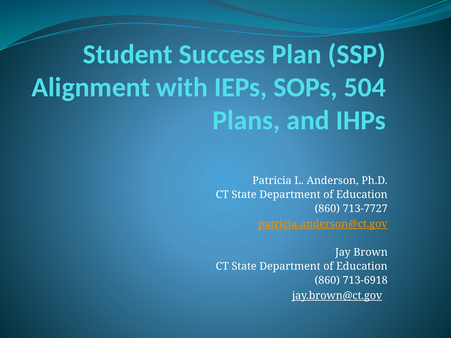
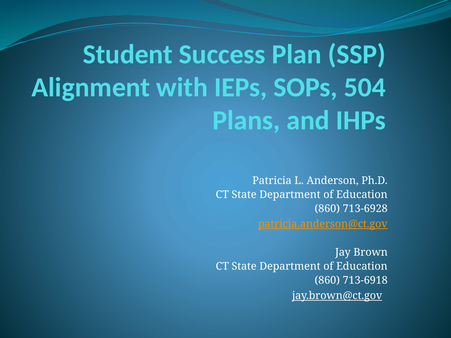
713-7727: 713-7727 -> 713-6928
